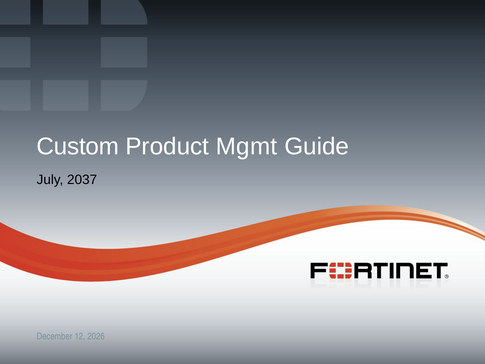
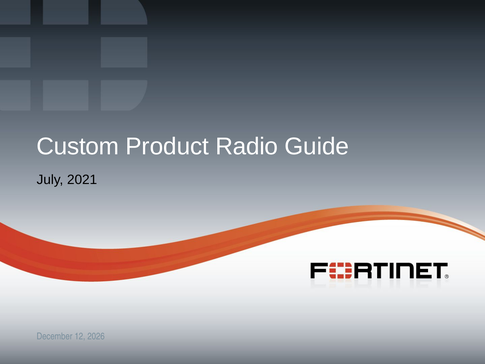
Mgmt: Mgmt -> Radio
2037: 2037 -> 2021
